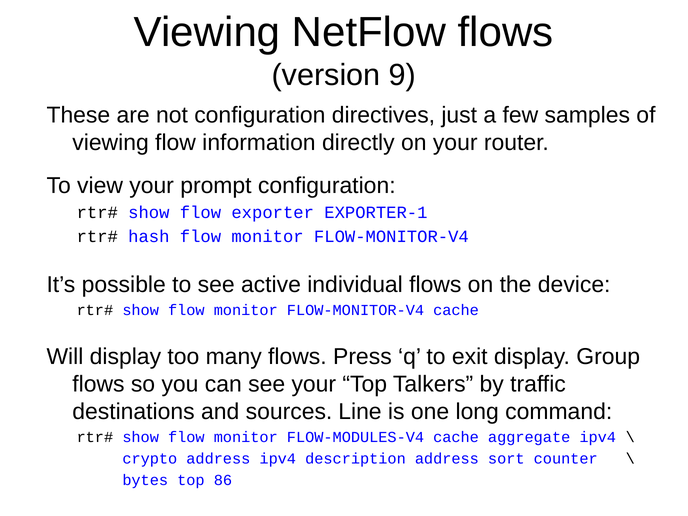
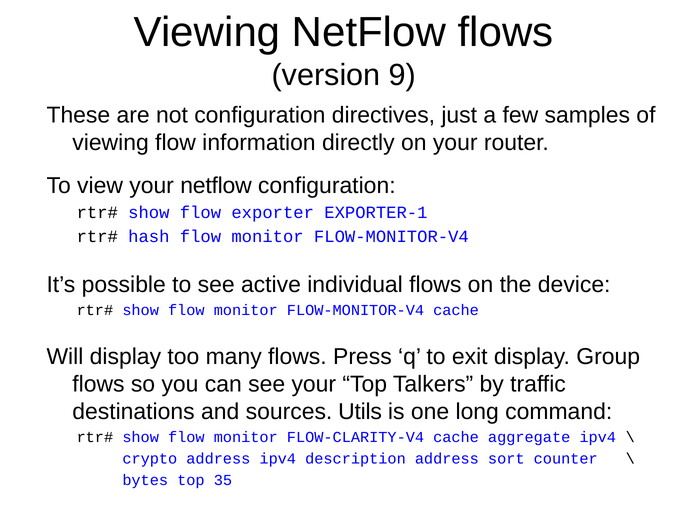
your prompt: prompt -> netflow
Line: Line -> Utils
FLOW-MODULES-V4: FLOW-MODULES-V4 -> FLOW-CLARITY-V4
86: 86 -> 35
